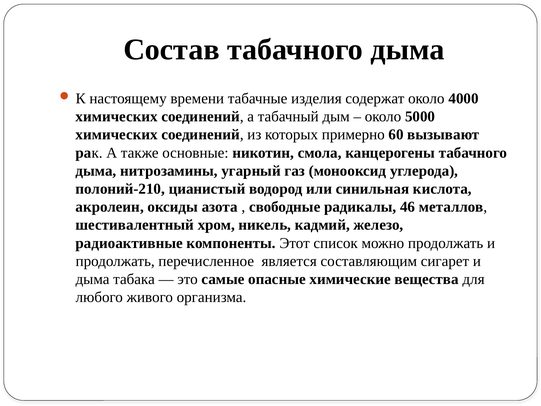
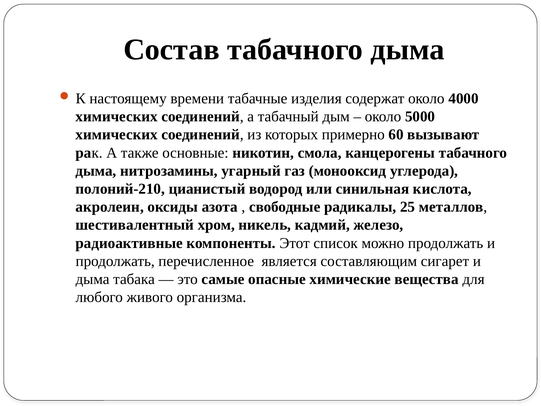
46: 46 -> 25
